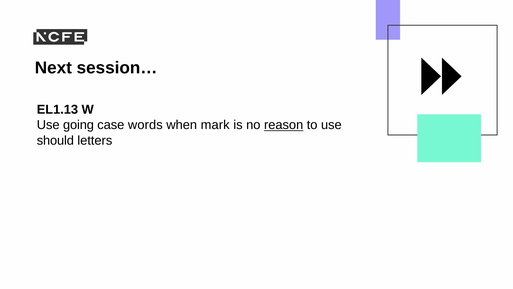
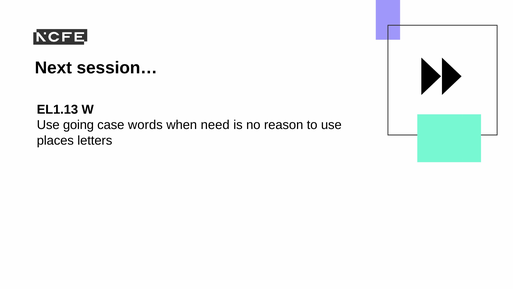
mark: mark -> need
reason underline: present -> none
should: should -> places
